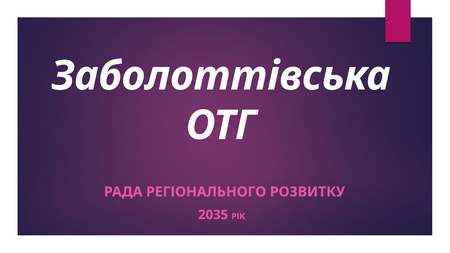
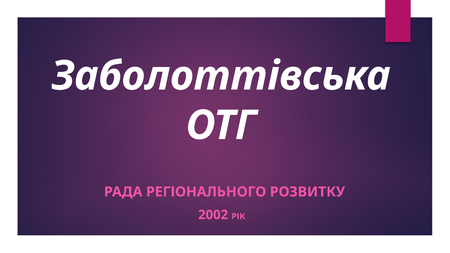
2035: 2035 -> 2002
